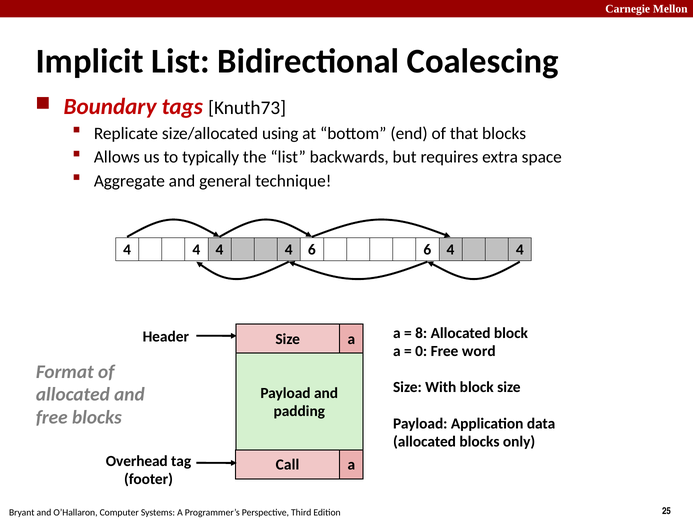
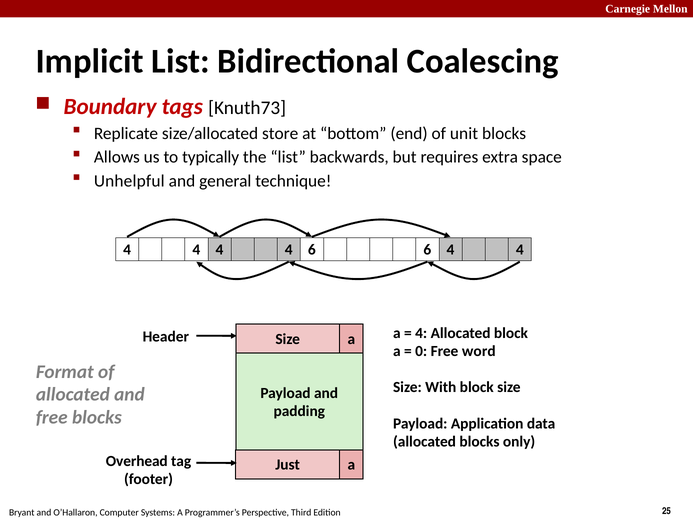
using: using -> store
that: that -> unit
Aggregate: Aggregate -> Unhelpful
8 at (421, 333): 8 -> 4
Call: Call -> Just
